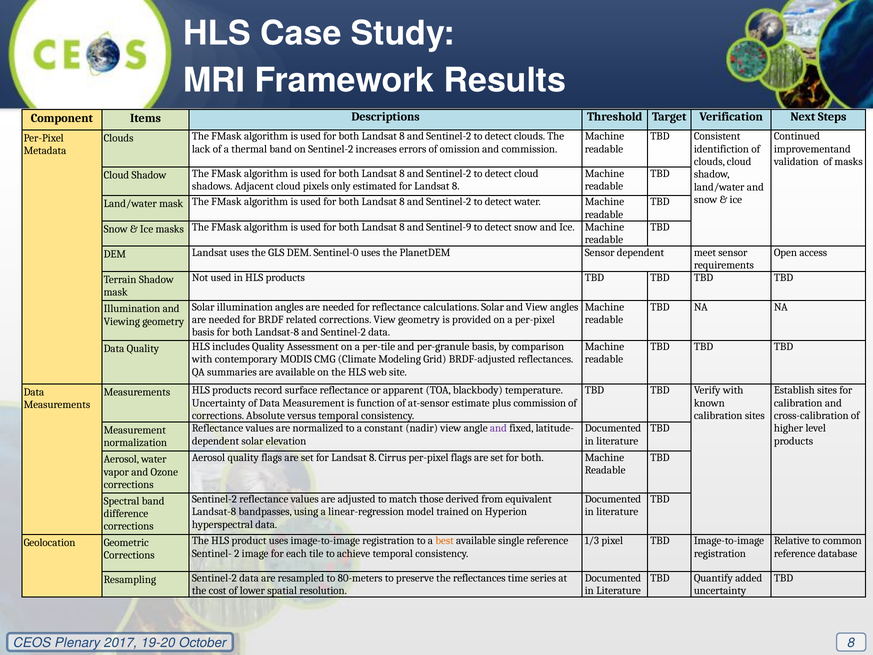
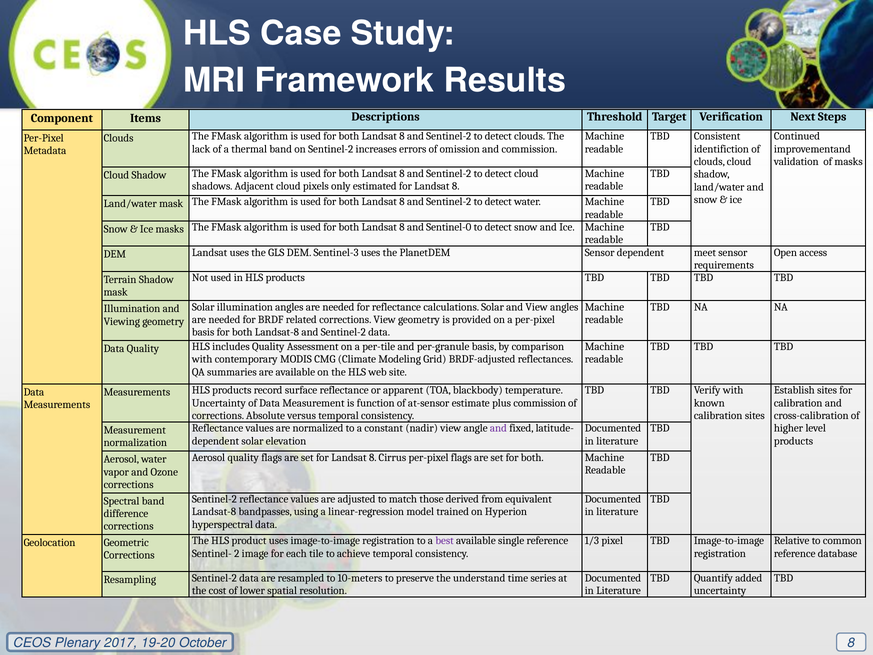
Sentinel-9: Sentinel-9 -> Sentinel-0
Sentinel-0: Sentinel-0 -> Sentinel-3
best colour: orange -> purple
80-meters: 80-meters -> 10-meters
the reflectances: reflectances -> understand
